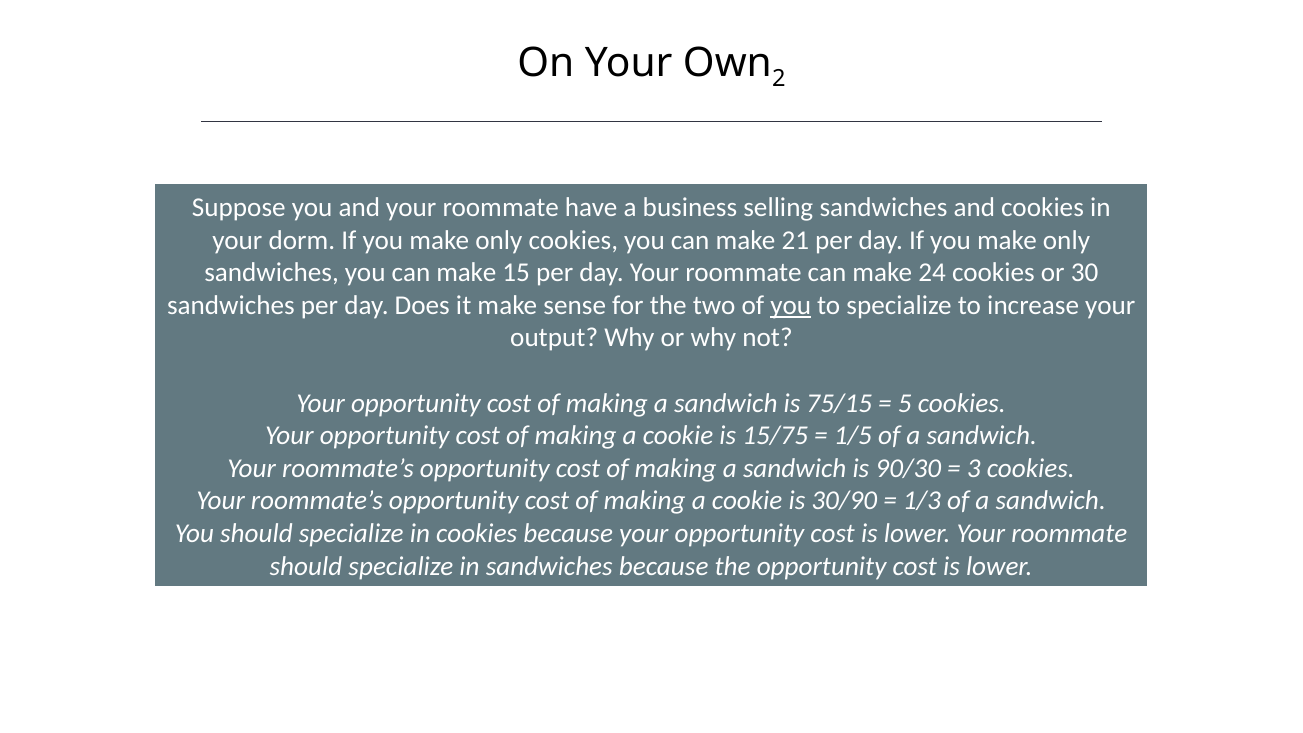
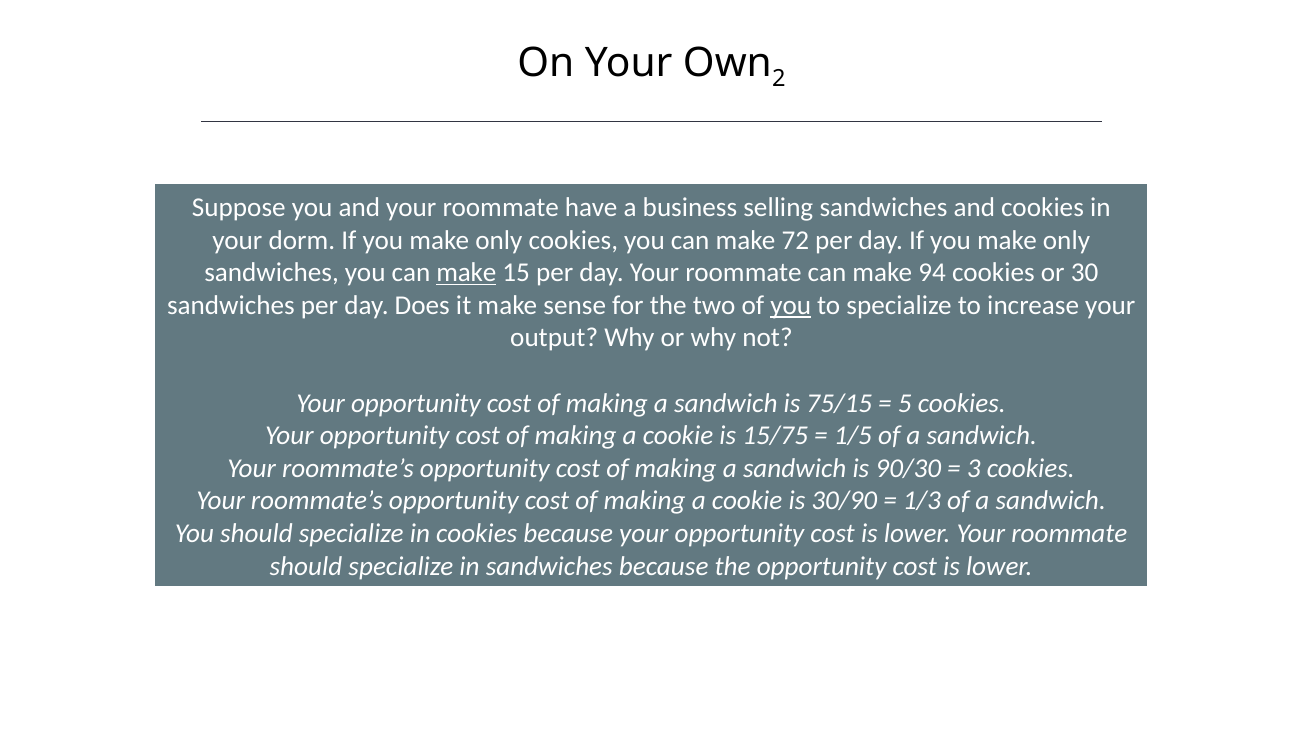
21: 21 -> 72
make at (466, 273) underline: none -> present
24: 24 -> 94
